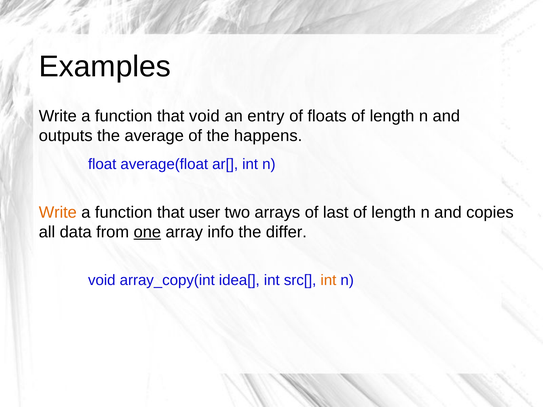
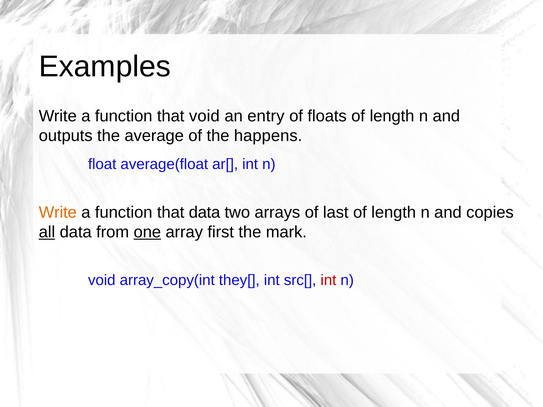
that user: user -> data
all underline: none -> present
info: info -> first
differ: differ -> mark
idea[: idea[ -> they[
int at (328, 280) colour: orange -> red
